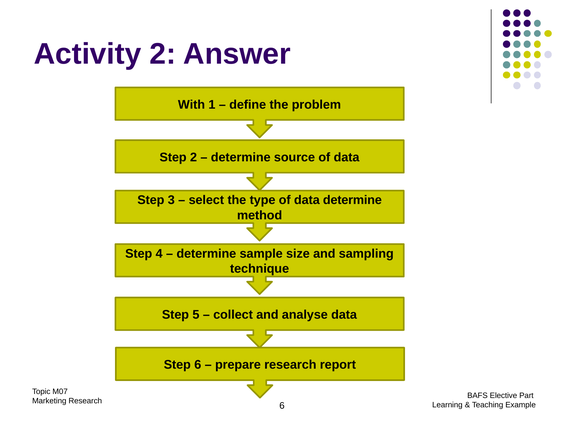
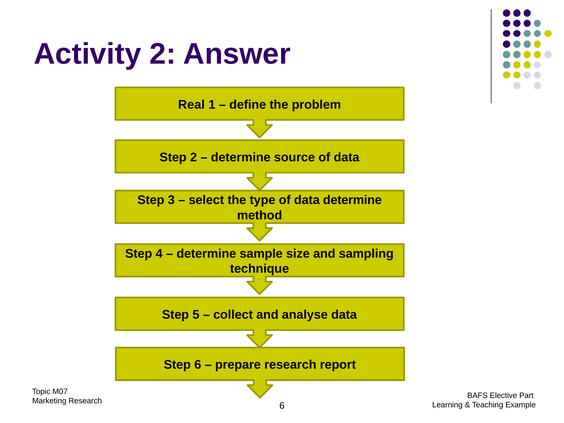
With: With -> Real
